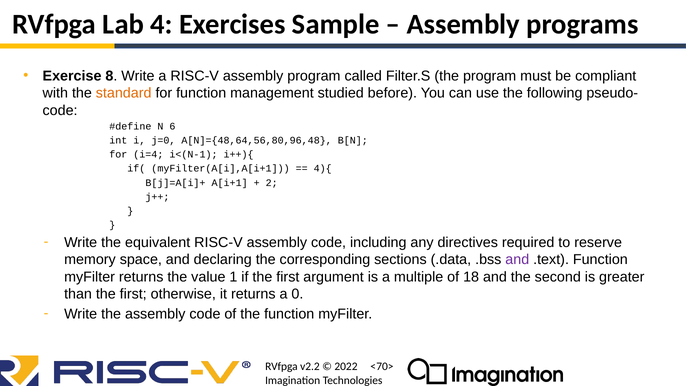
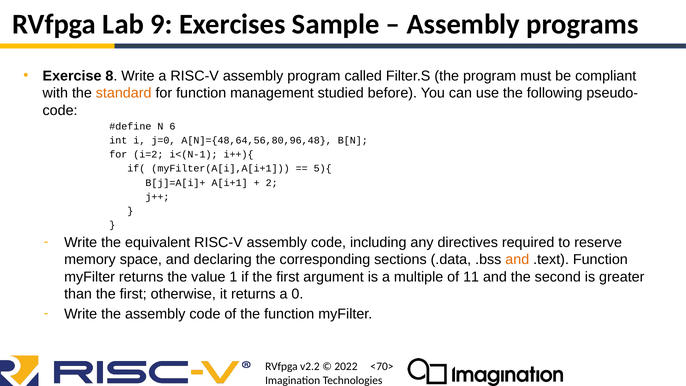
4: 4 -> 9
i=4: i=4 -> i=2
4){: 4){ -> 5){
and at (517, 260) colour: purple -> orange
18: 18 -> 11
